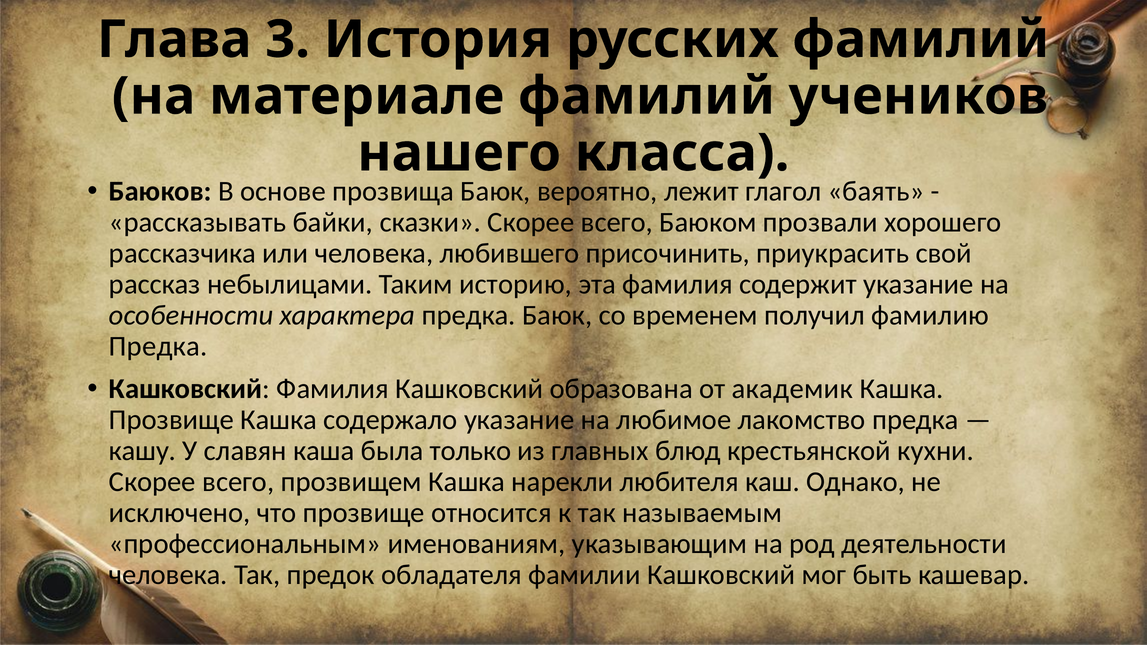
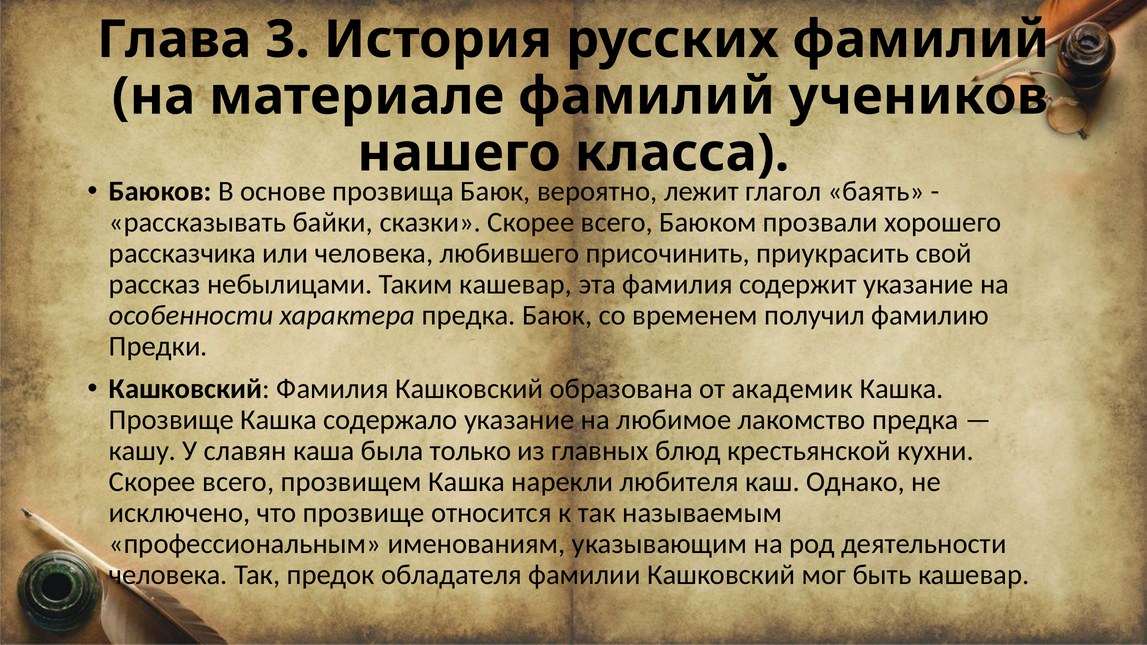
Таким историю: историю -> кашевар
Предка at (158, 346): Предка -> Предки
